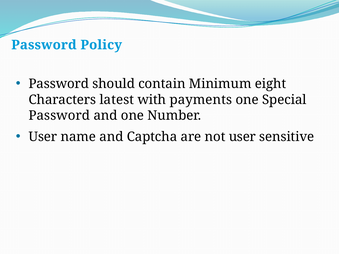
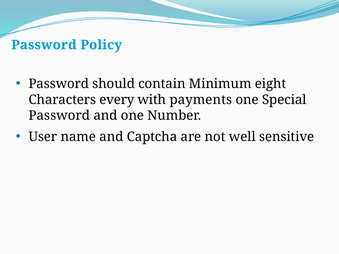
latest: latest -> every
not user: user -> well
